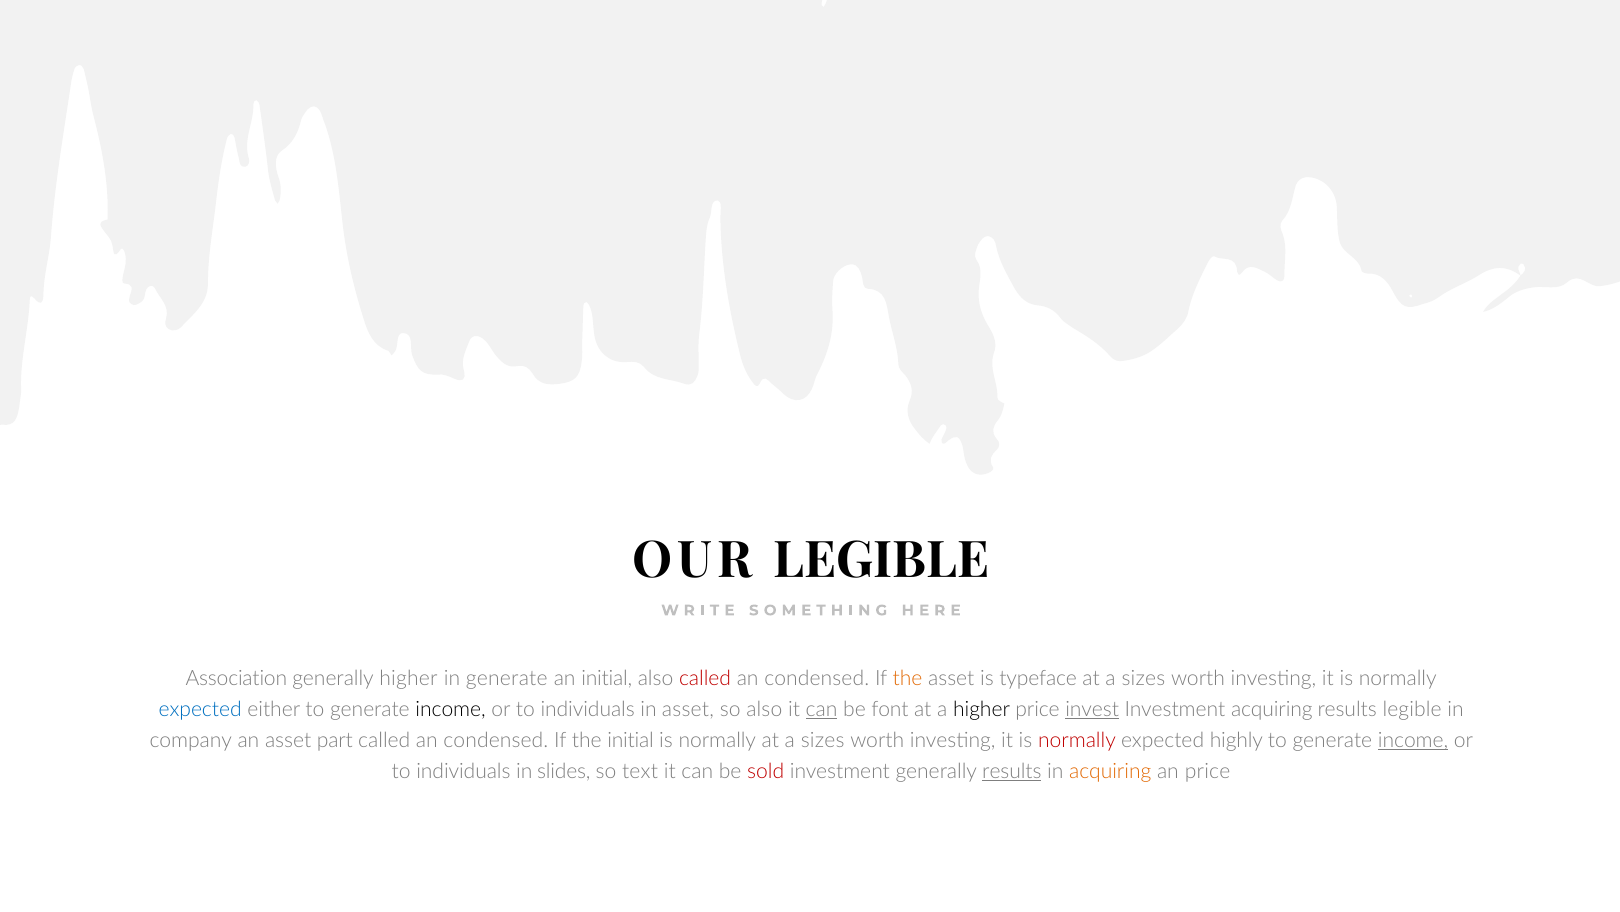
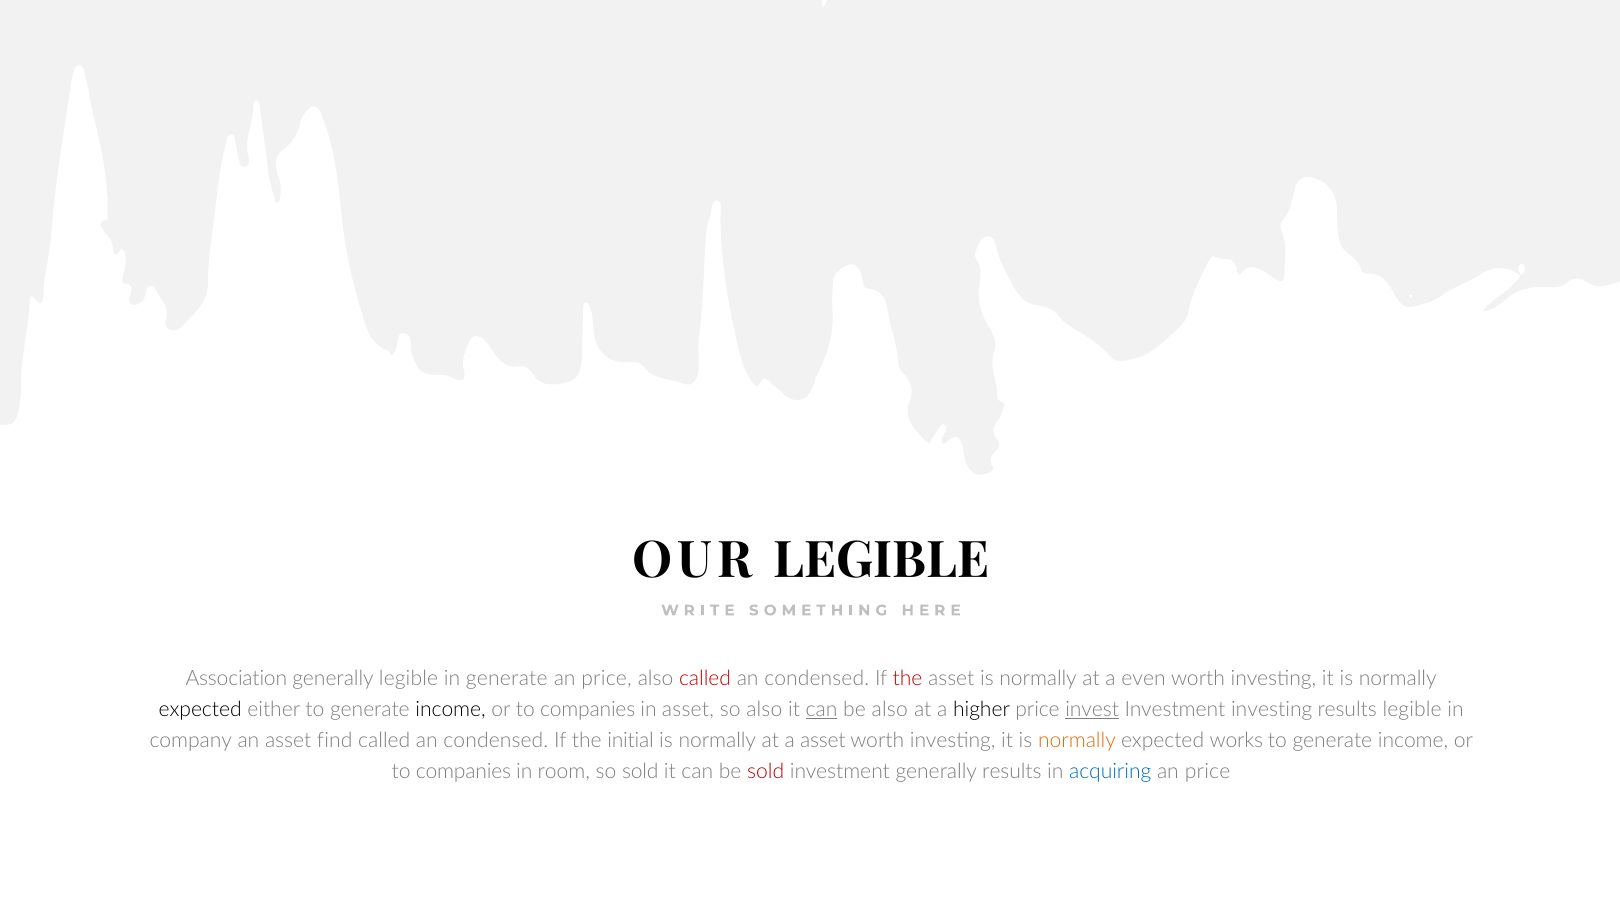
generally higher: higher -> legible
initial at (607, 679): initial -> price
the at (908, 679) colour: orange -> red
asset is typeface: typeface -> normally
sizes at (1143, 679): sizes -> even
expected at (200, 709) colour: blue -> black
individuals at (588, 709): individuals -> companies
be font: font -> also
Investment acquiring: acquiring -> investing
part: part -> find
sizes at (823, 740): sizes -> asset
normally at (1077, 740) colour: red -> orange
highly: highly -> works
income at (1413, 740) underline: present -> none
individuals at (463, 771): individuals -> companies
slides: slides -> room
so text: text -> sold
results at (1012, 771) underline: present -> none
acquiring at (1110, 771) colour: orange -> blue
